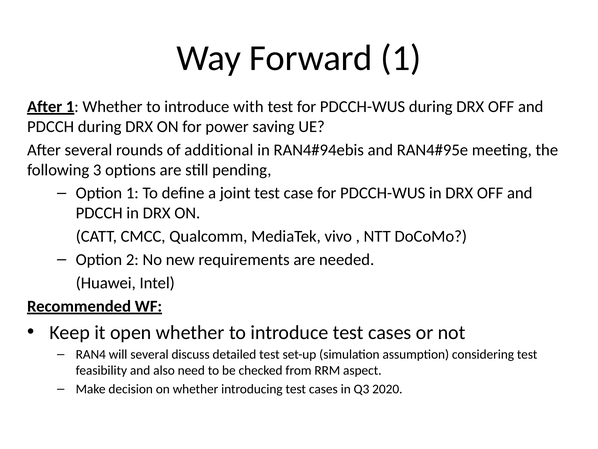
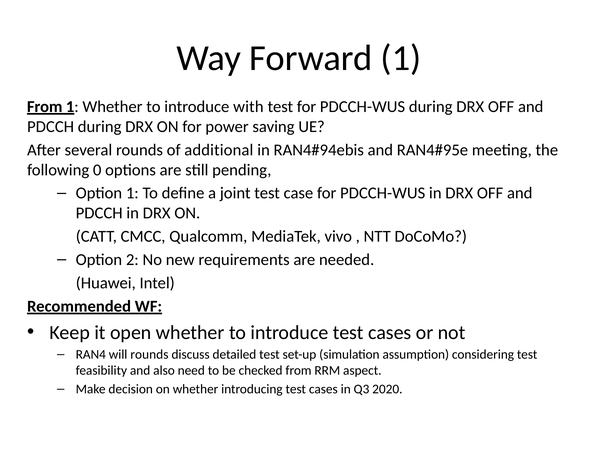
After at (45, 107): After -> From
3: 3 -> 0
will several: several -> rounds
